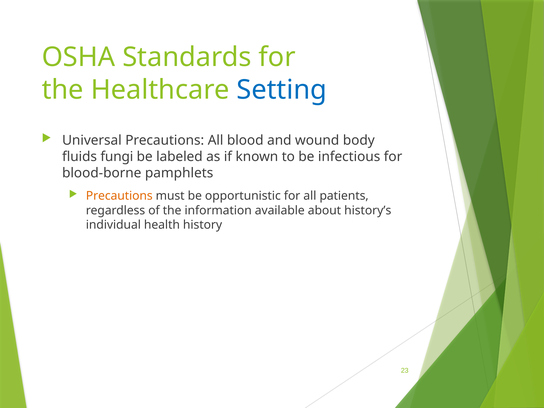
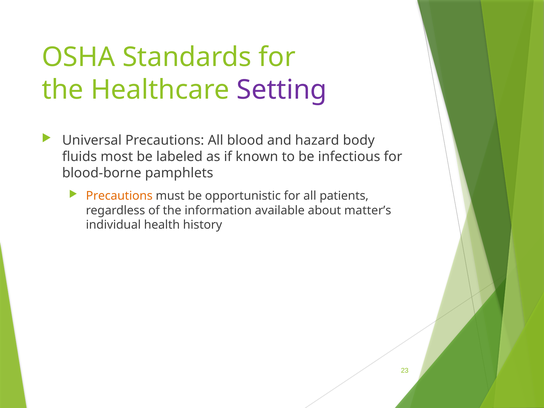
Setting colour: blue -> purple
wound: wound -> hazard
fungi: fungi -> most
history’s: history’s -> matter’s
